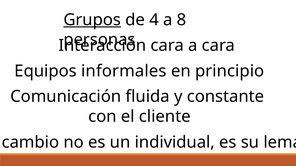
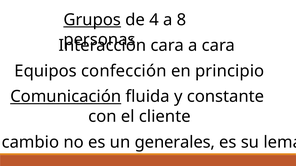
informales: informales -> confección
Comunicación underline: none -> present
individual: individual -> generales
